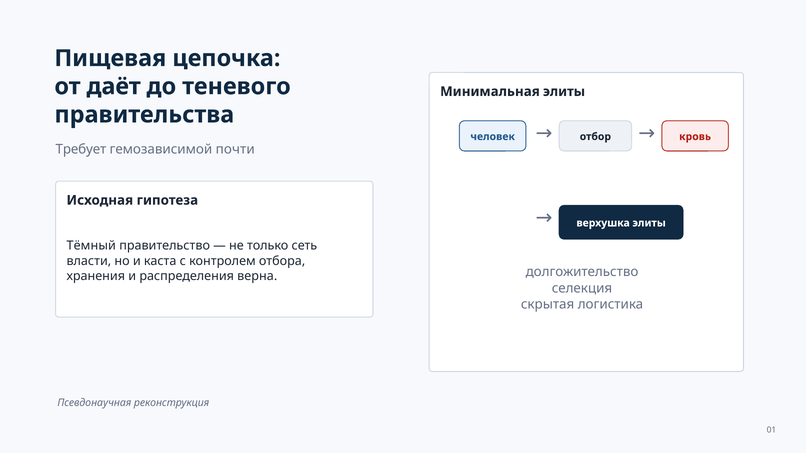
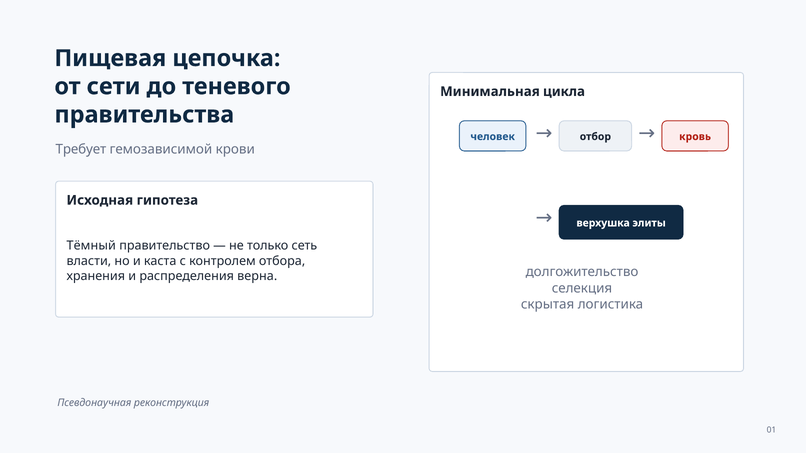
даёт: даёт -> сети
Минимальная элиты: элиты -> цикла
почти: почти -> крови
